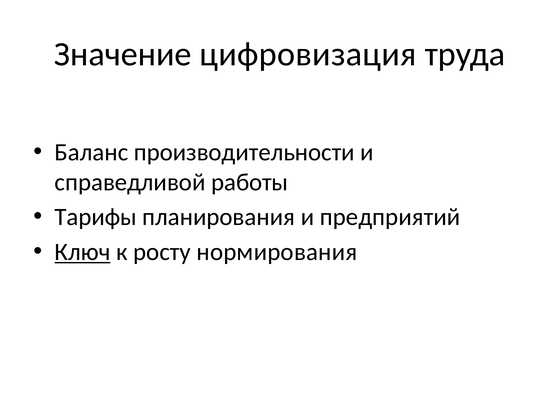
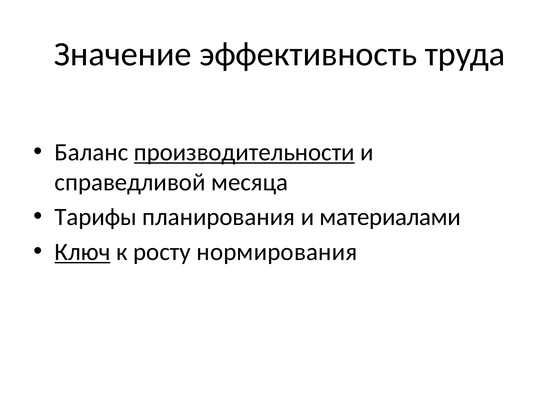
цифровизация: цифровизация -> эффективность
производительности underline: none -> present
работы: работы -> месяца
предприятий: предприятий -> материалами
